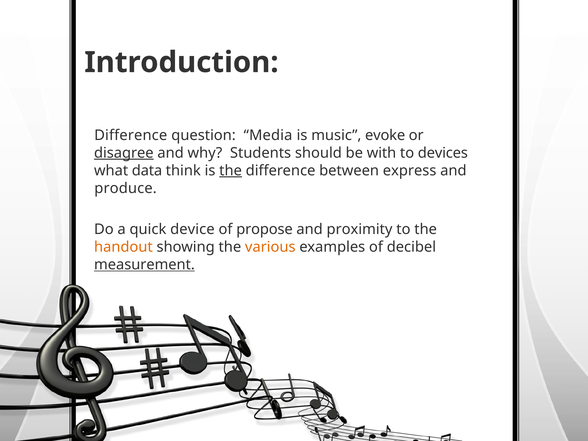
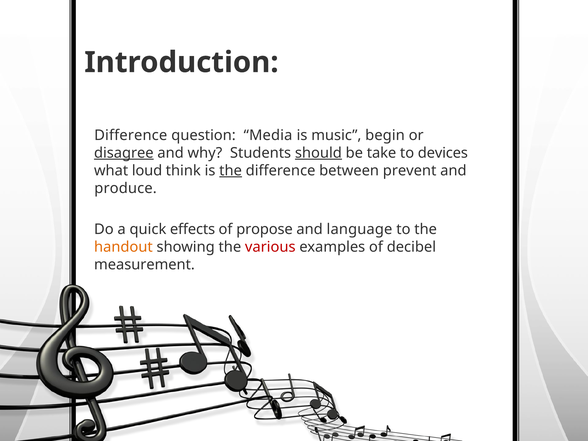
evoke: evoke -> begin
should underline: none -> present
with: with -> take
data: data -> loud
express: express -> prevent
device: device -> effects
proximity: proximity -> language
various colour: orange -> red
measurement underline: present -> none
